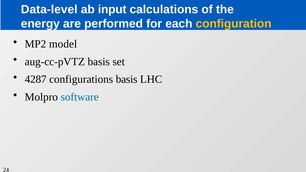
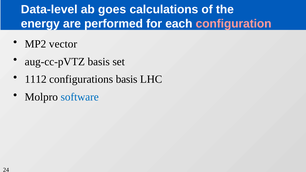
input: input -> goes
configuration colour: yellow -> pink
model: model -> vector
4287: 4287 -> 1112
